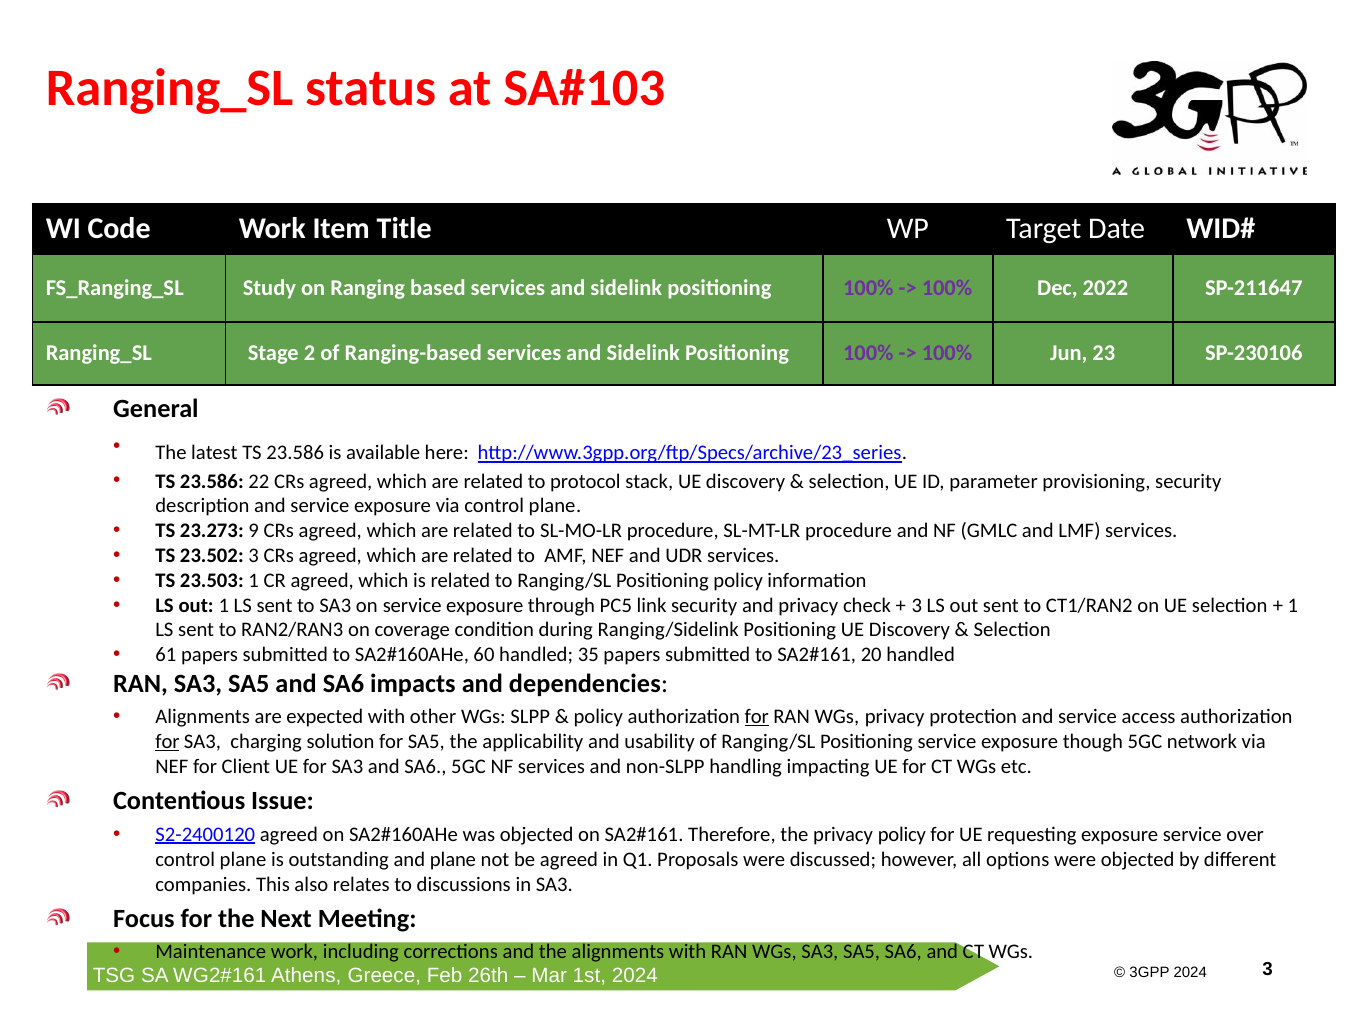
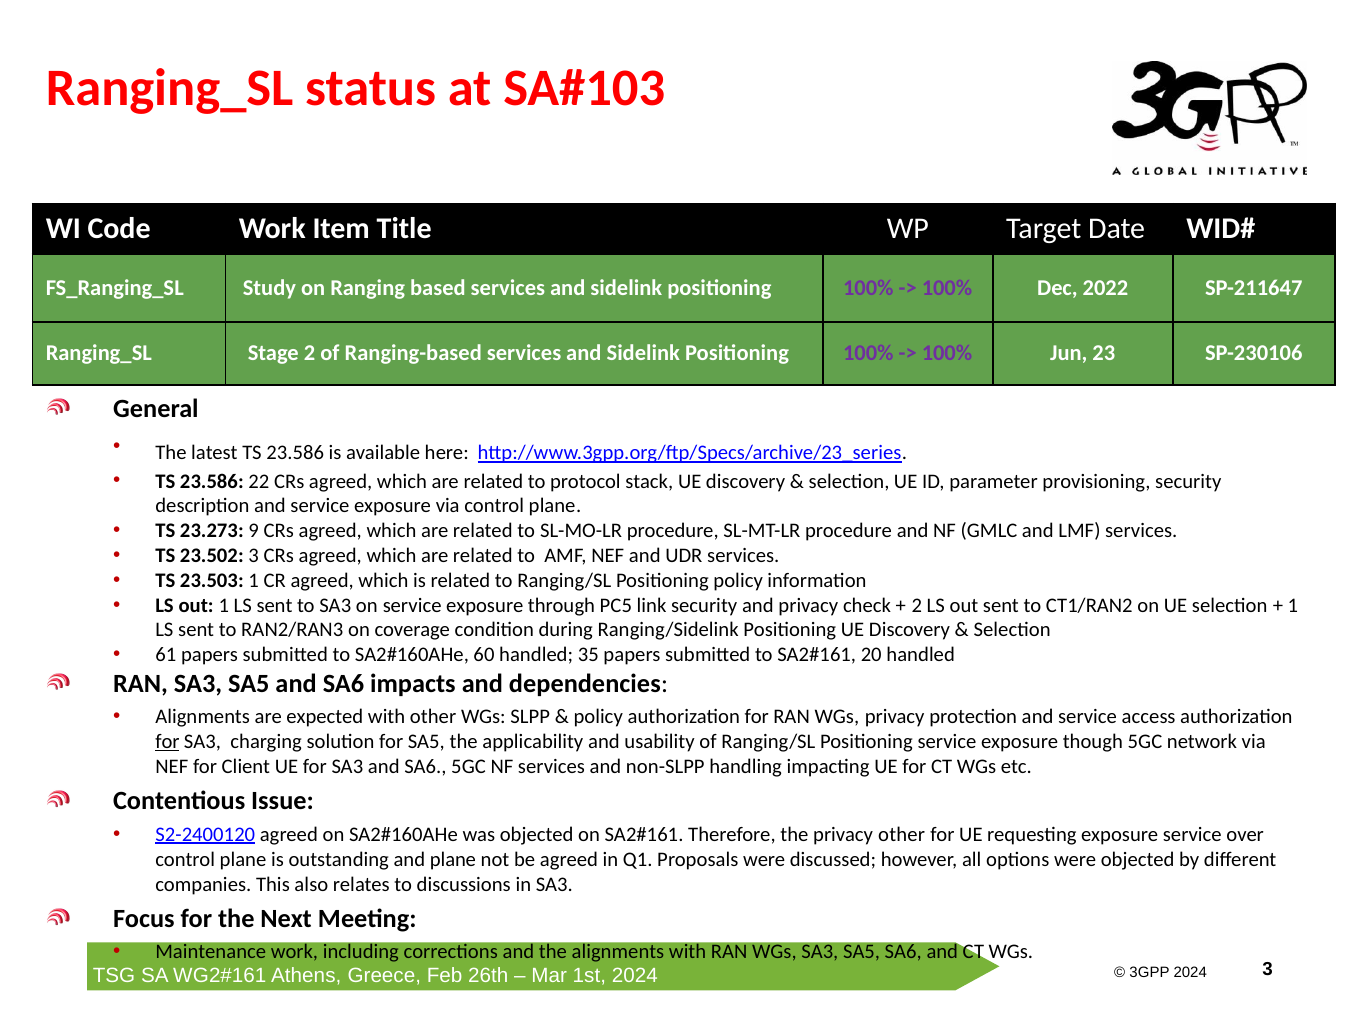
3 at (917, 605): 3 -> 2
for at (757, 717) underline: present -> none
privacy policy: policy -> other
